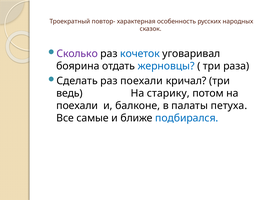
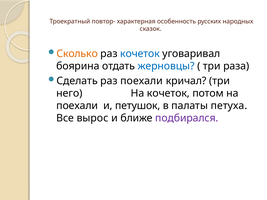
Сколько colour: purple -> orange
ведь: ведь -> него
На старику: старику -> кочеток
балконе: балконе -> петушок
самые: самые -> вырос
подбирался colour: blue -> purple
